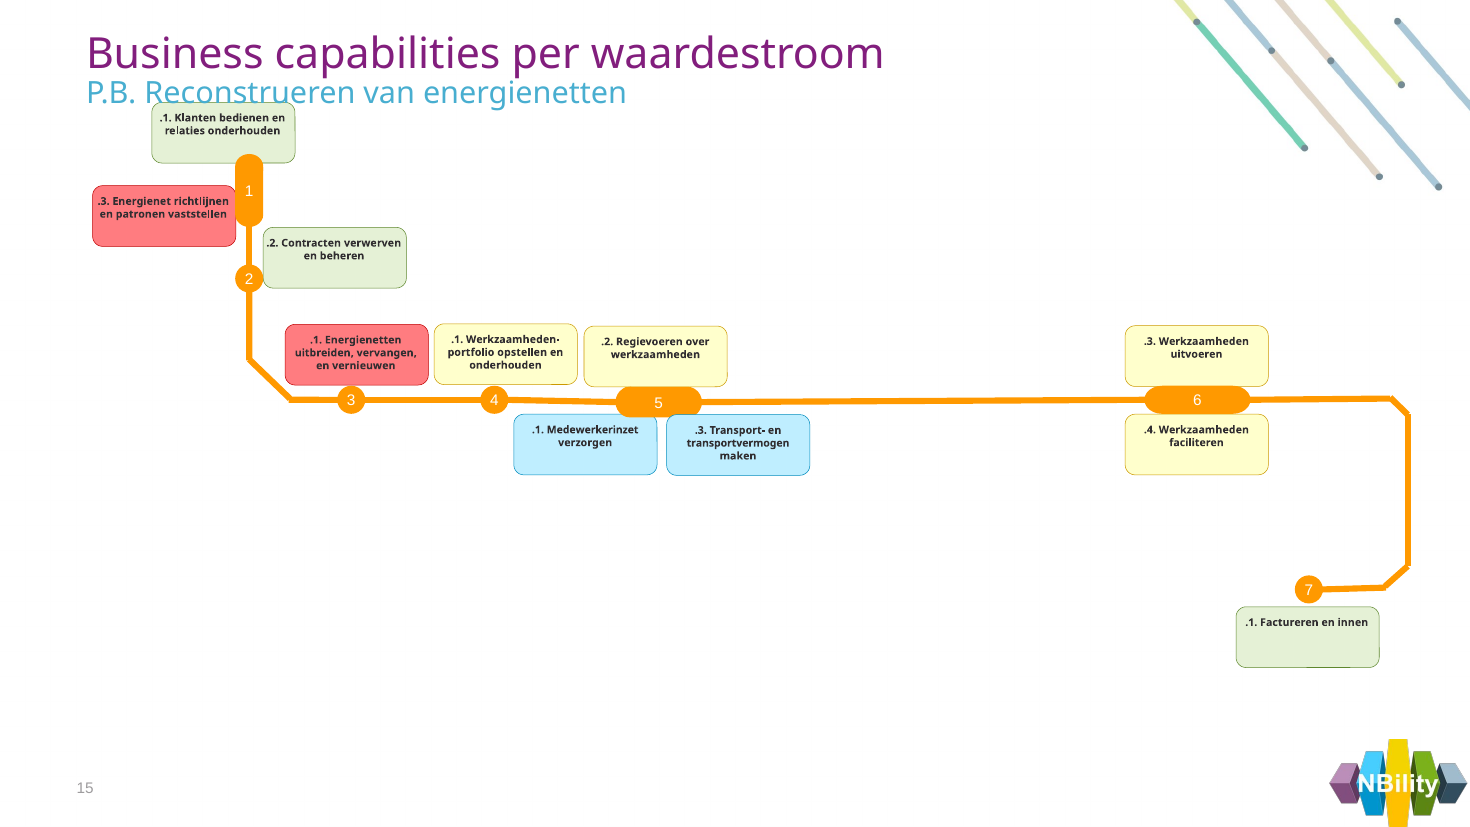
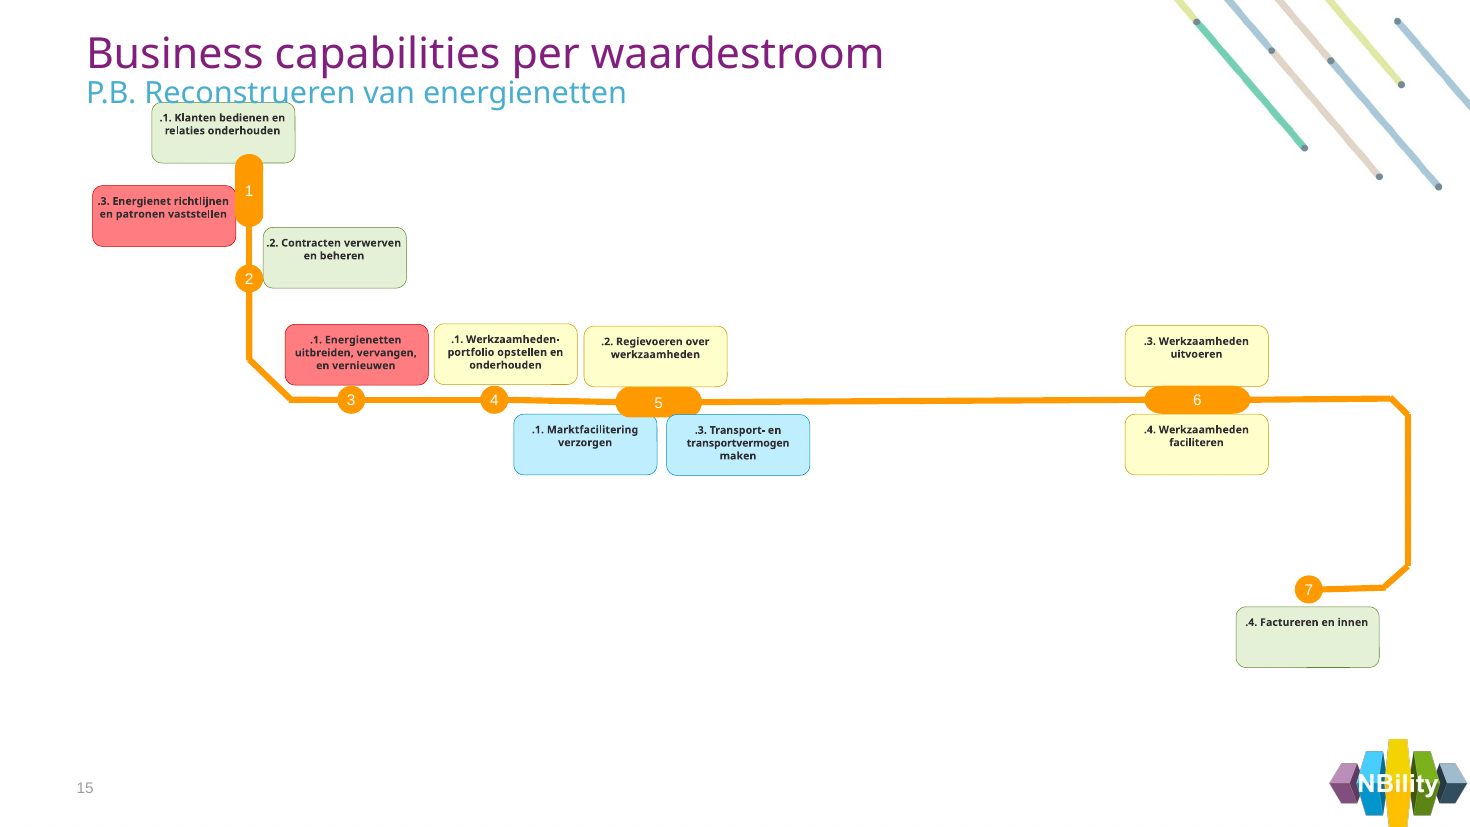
Medewerkerinzet: Medewerkerinzet -> Marktfacilitering
.1 at (1251, 622): .1 -> .4
